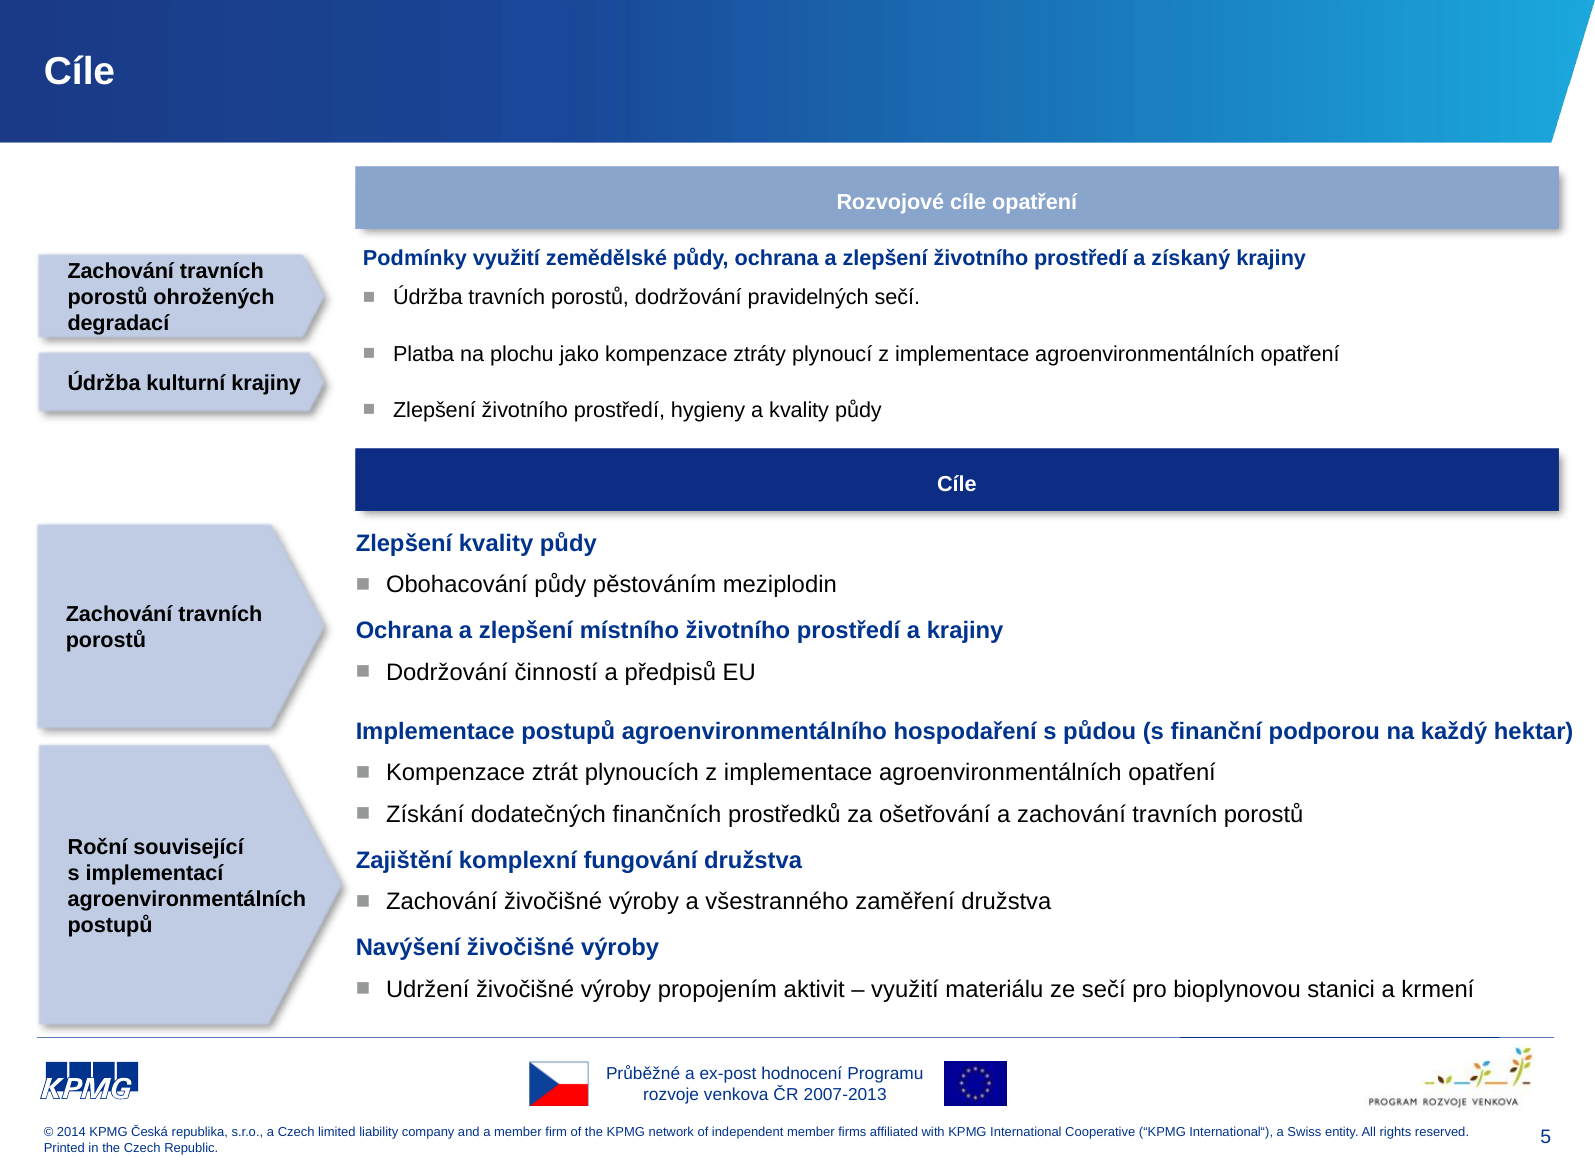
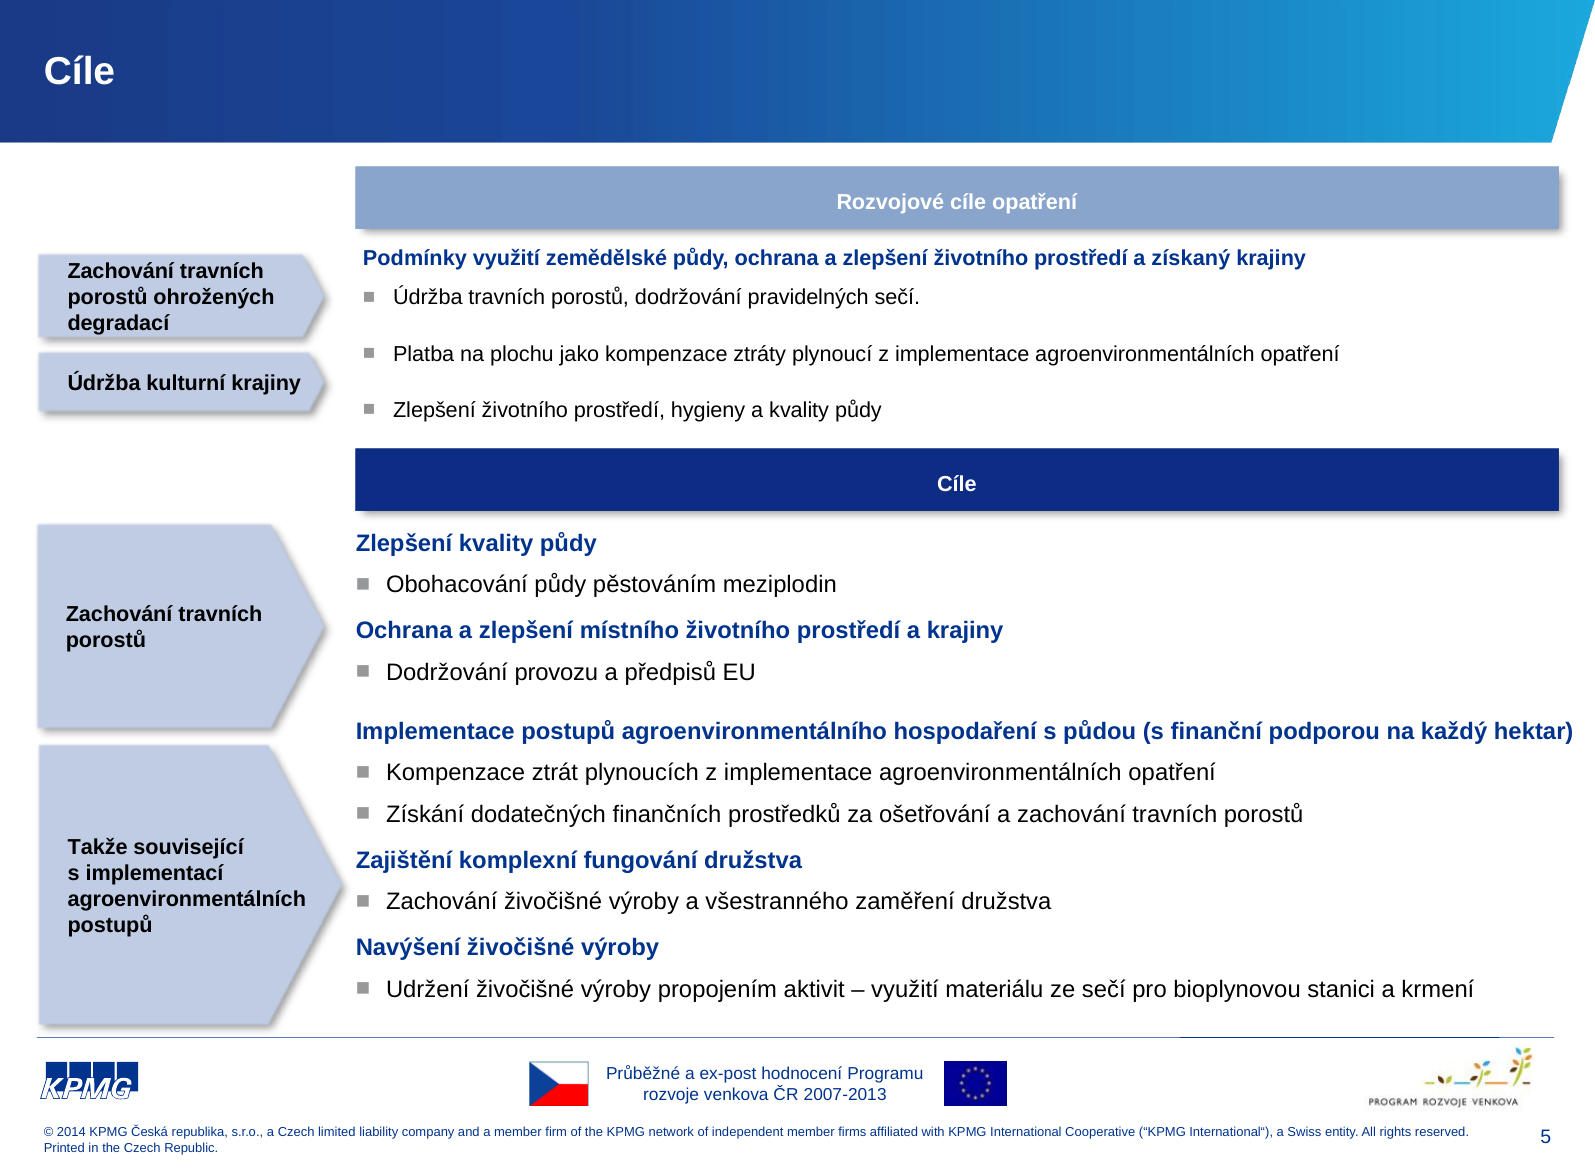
činností: činností -> provozu
Roční: Roční -> Takže
